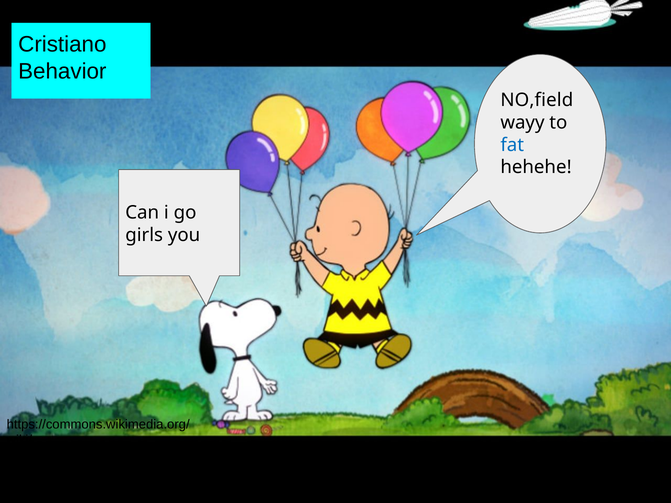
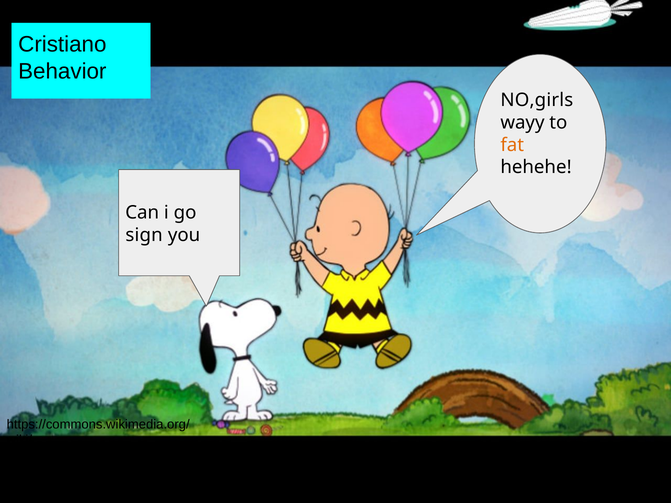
NO,field: NO,field -> NO,girls
fat colour: blue -> orange
girls: girls -> sign
